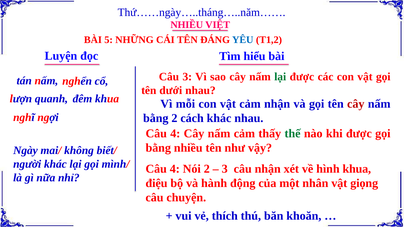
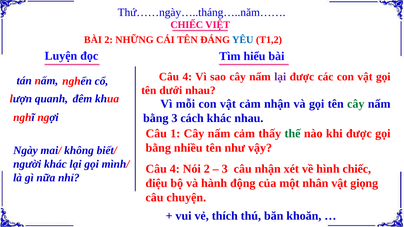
NHIỀU at (187, 25): NHIỀU -> CHIẾC
BÀI 5: 5 -> 2
3 at (187, 77): 3 -> 4
lại at (280, 77) colour: green -> purple
cây at (356, 104) colour: red -> green
bằng 2: 2 -> 3
4 at (175, 134): 4 -> 1
hình khua: khua -> chiếc
